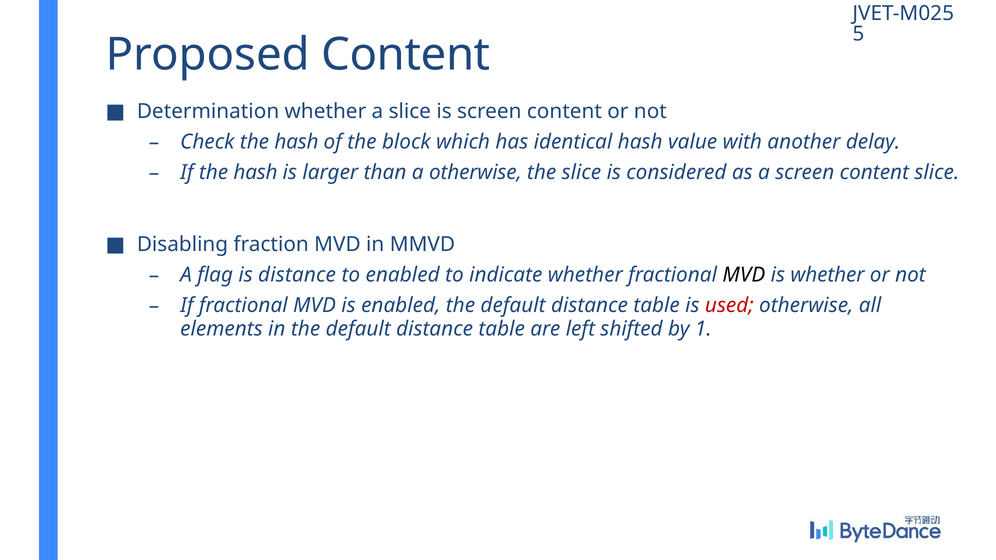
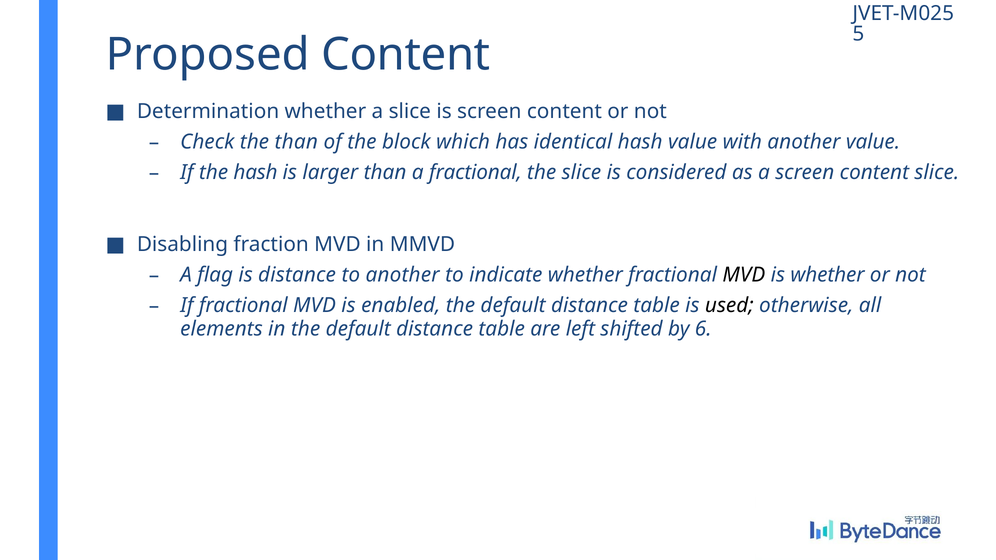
Check the hash: hash -> than
another delay: delay -> value
a otherwise: otherwise -> fractional
to enabled: enabled -> another
used colour: red -> black
1: 1 -> 6
